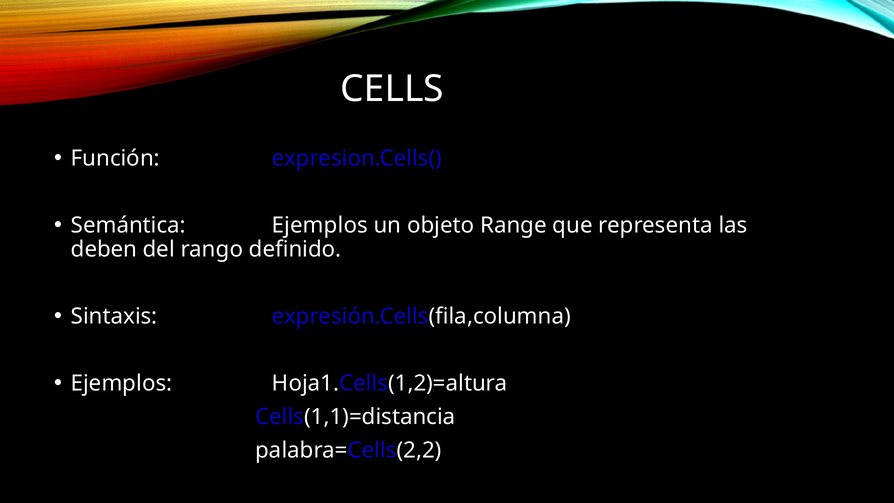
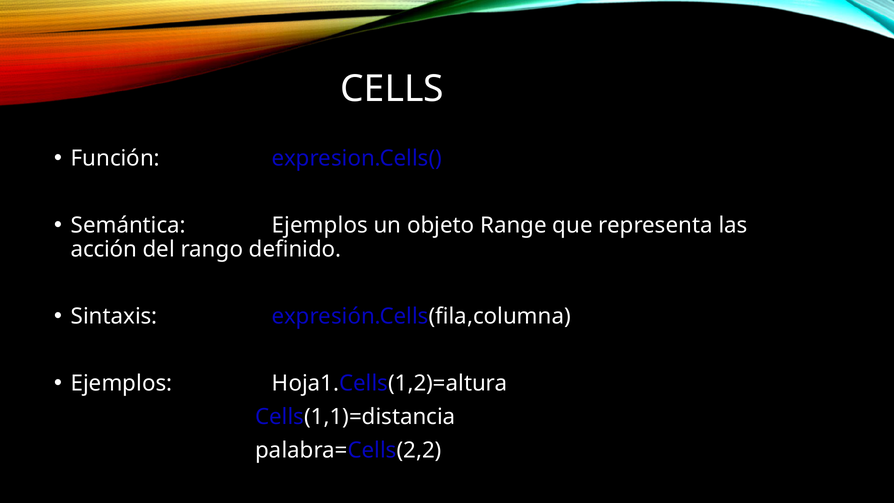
deben: deben -> acción
